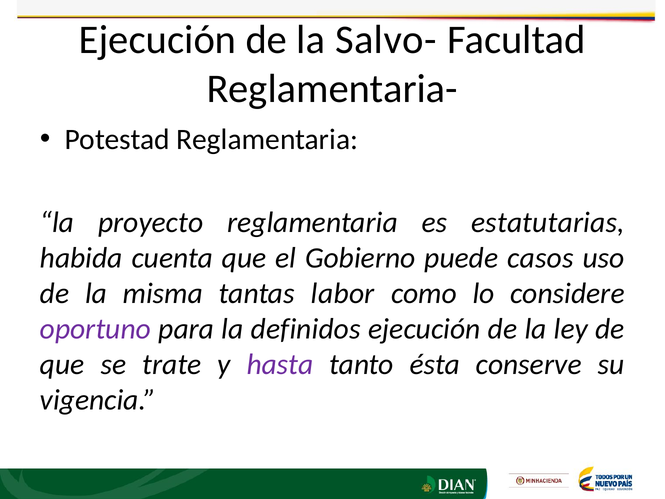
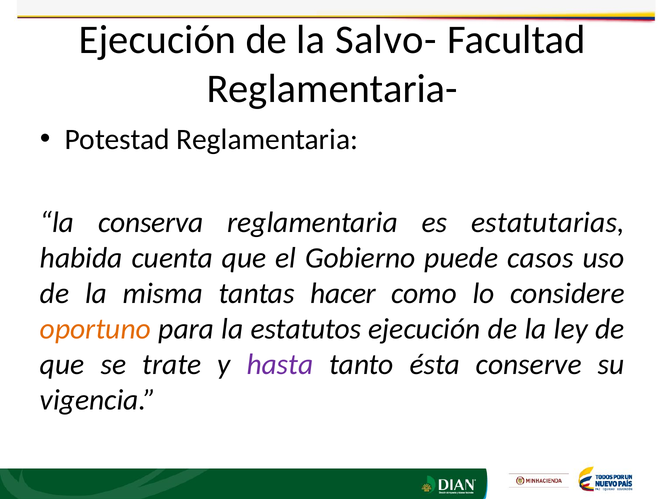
proyecto: proyecto -> conserva
labor: labor -> hacer
oportuno colour: purple -> orange
definidos: definidos -> estatutos
